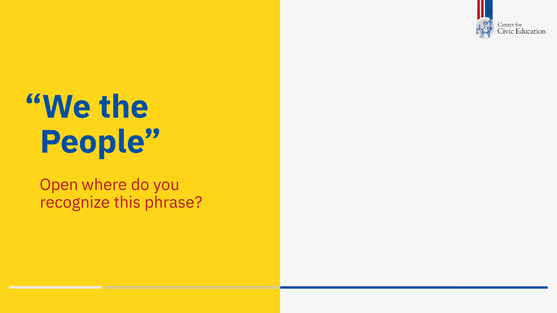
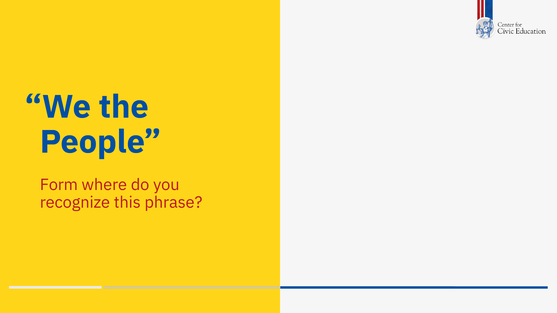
Open: Open -> Form
